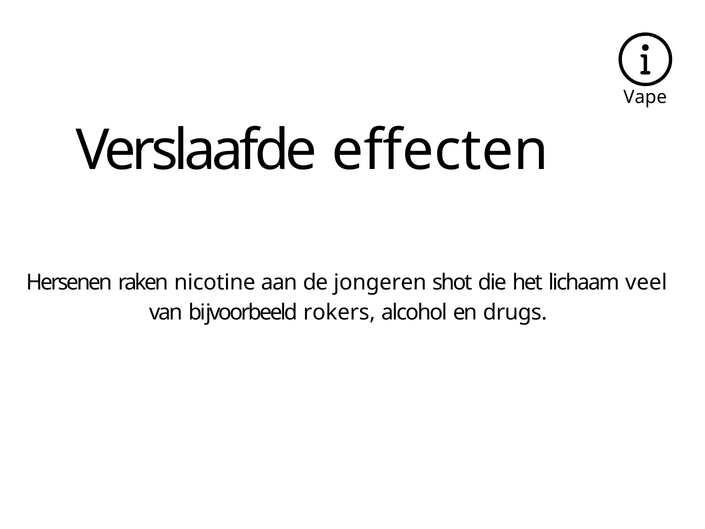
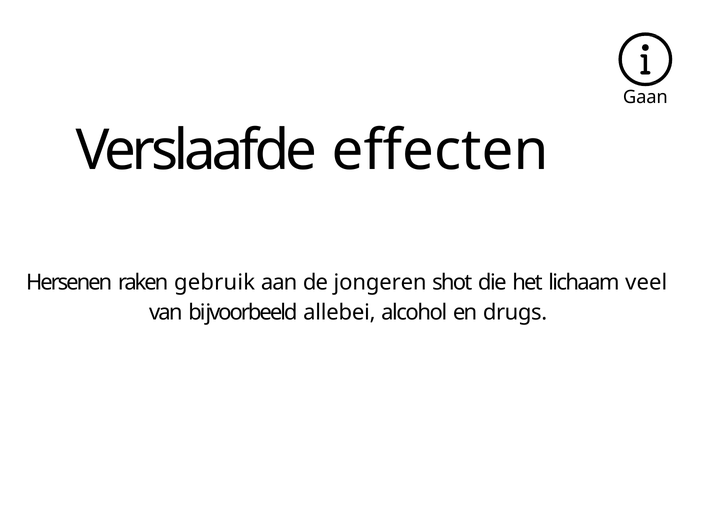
Vape: Vape -> Gaan
nicotine: nicotine -> gebruik
rokers: rokers -> allebei
